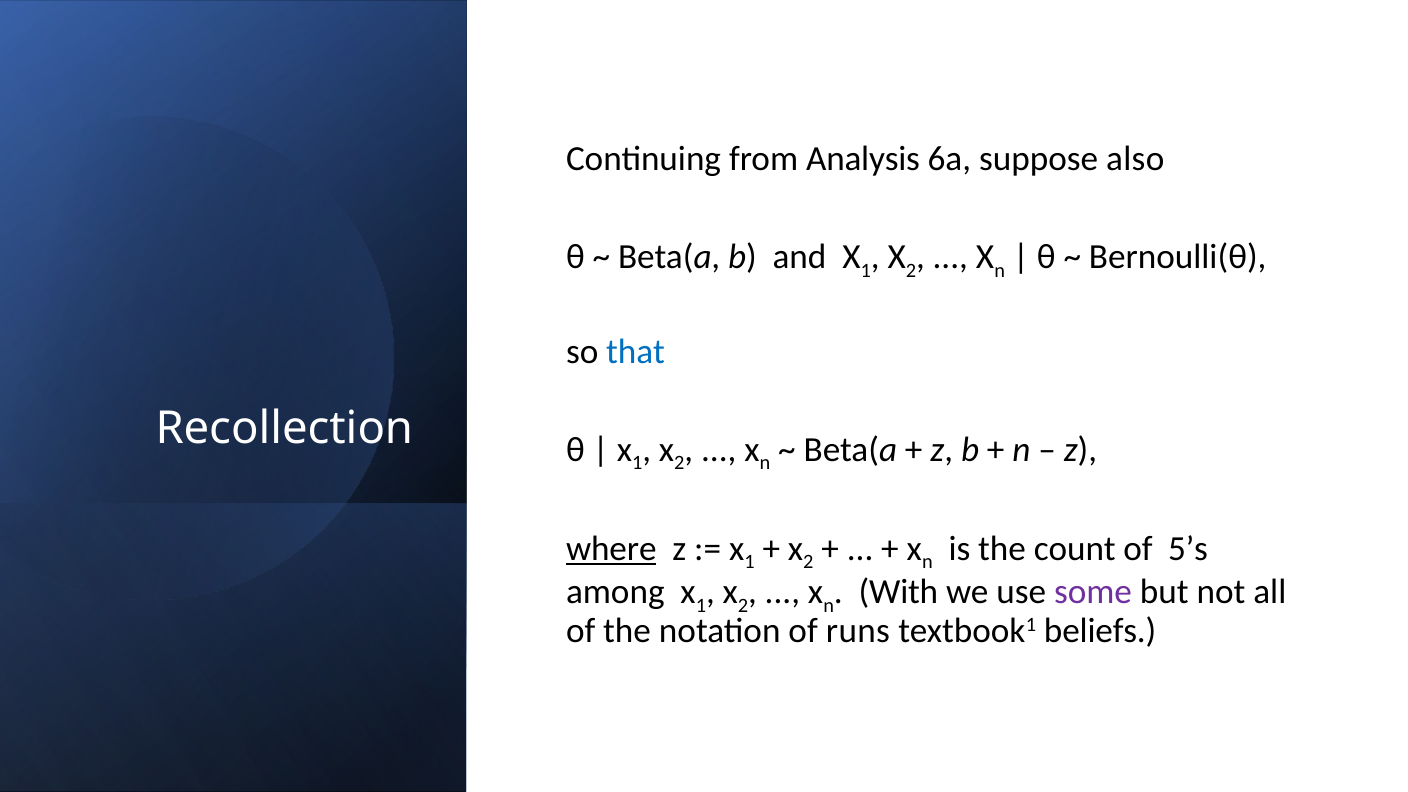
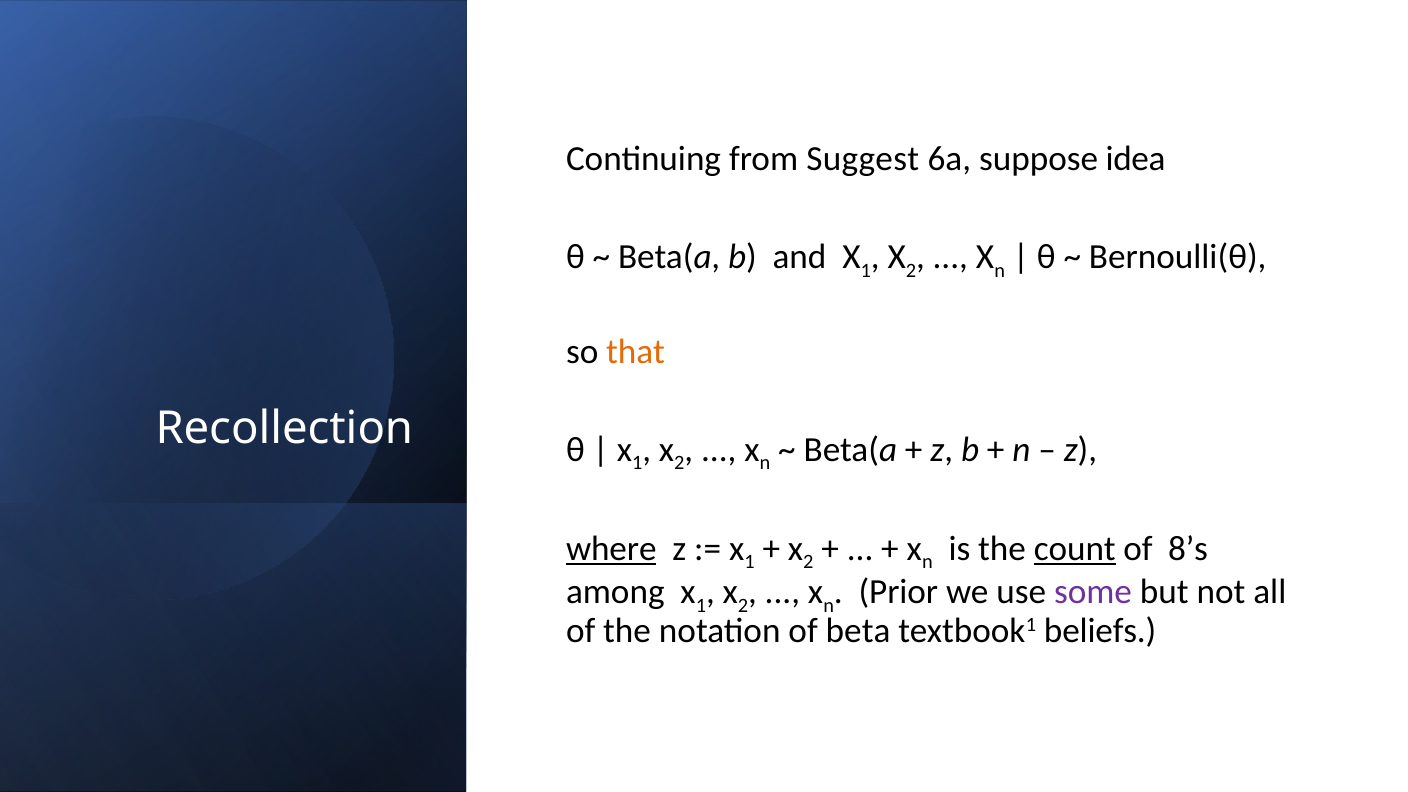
Analysis: Analysis -> Suggest
also: also -> idea
that colour: blue -> orange
count underline: none -> present
5’s: 5’s -> 8’s
With: With -> Prior
runs: runs -> beta
